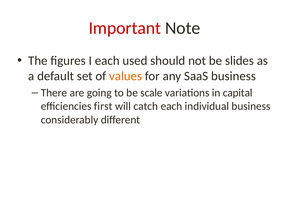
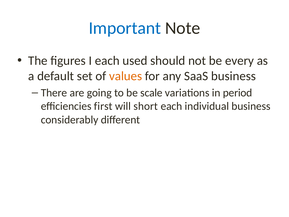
Important colour: red -> blue
slides: slides -> every
capital: capital -> period
catch: catch -> short
